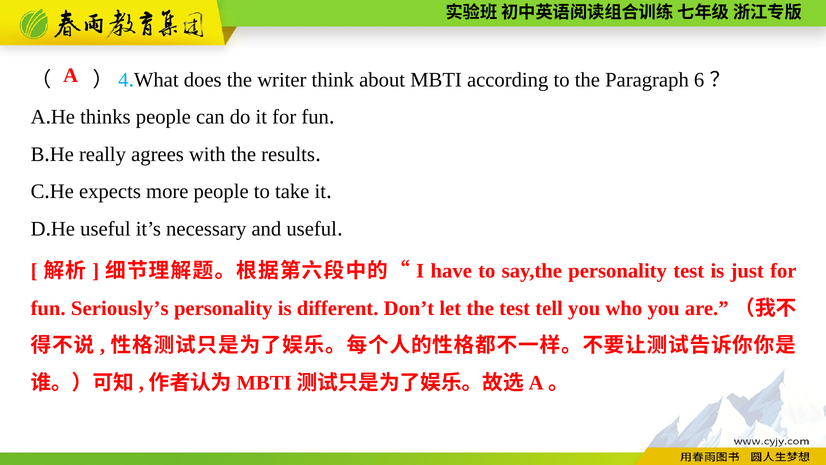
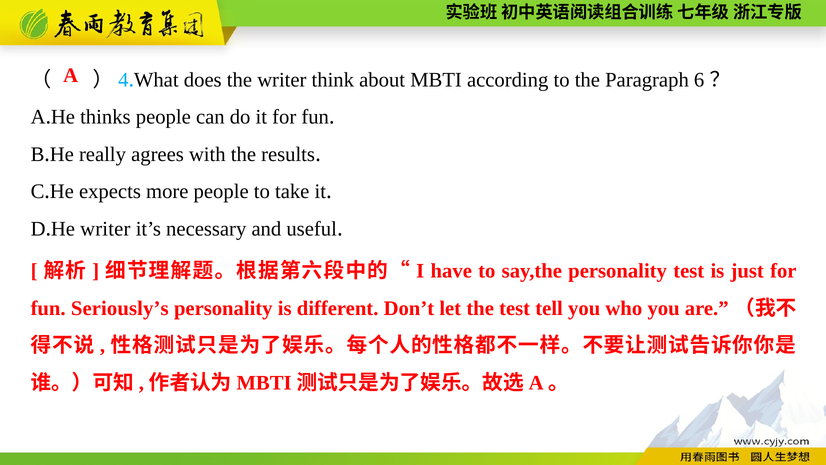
useful at (105, 229): useful -> writer
